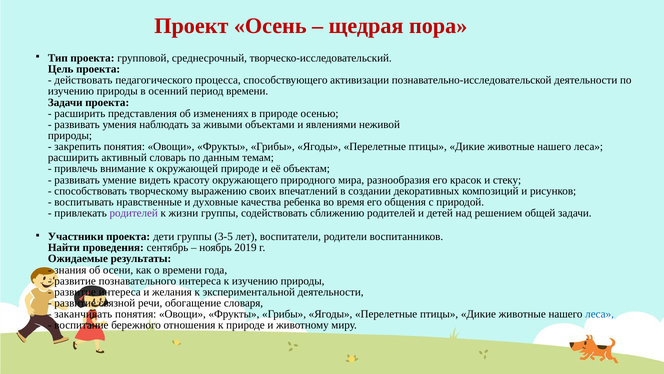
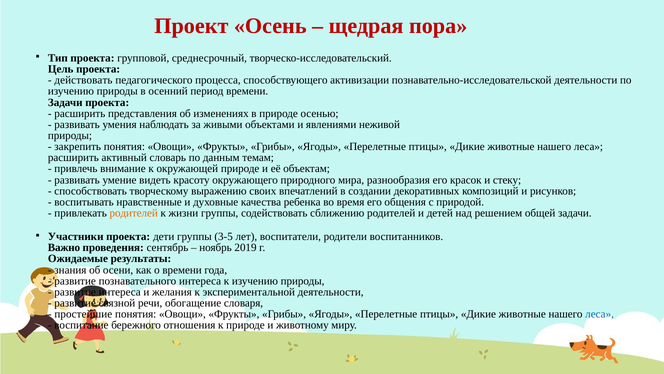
родителей at (134, 213) colour: purple -> orange
Найти: Найти -> Важно
заканчивать: заканчивать -> простейшие
